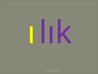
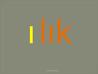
lık colour: purple -> orange
